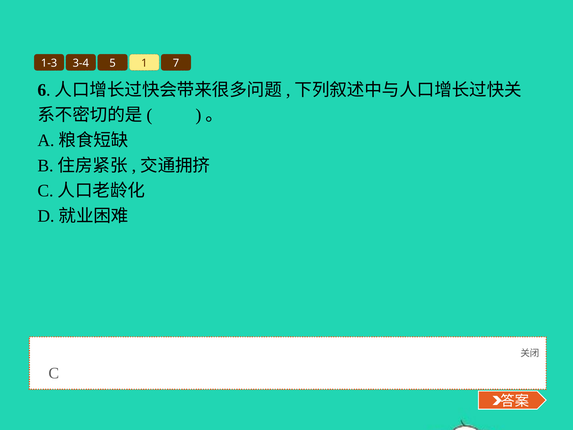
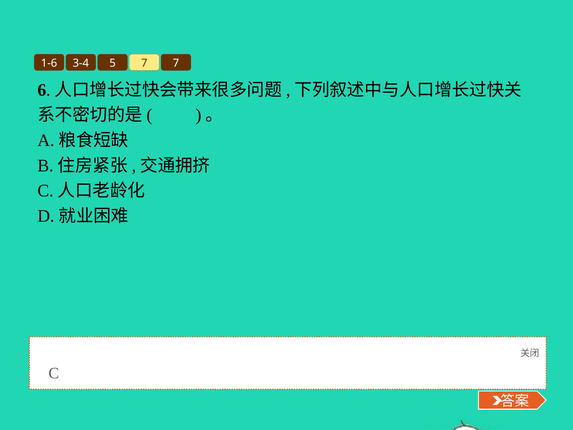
1-3: 1-3 -> 1-6
5 1: 1 -> 7
